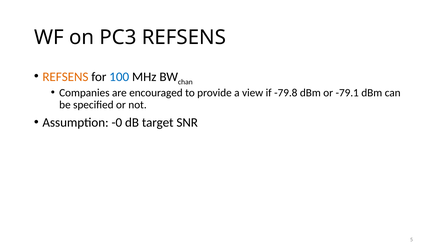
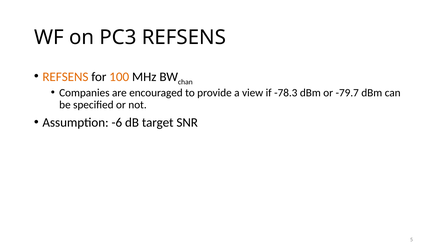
100 colour: blue -> orange
-79.8: -79.8 -> -78.3
-79.1: -79.1 -> -79.7
-0: -0 -> -6
